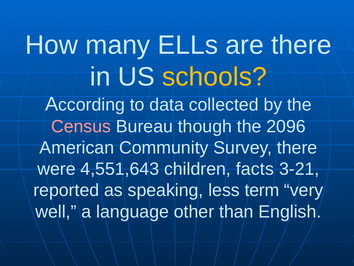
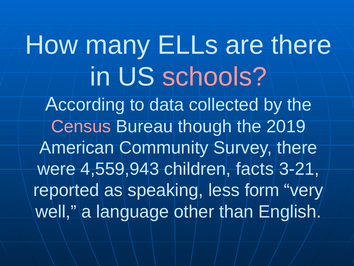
schools colour: yellow -> pink
2096: 2096 -> 2019
4,551,643: 4,551,643 -> 4,559,943
term: term -> form
